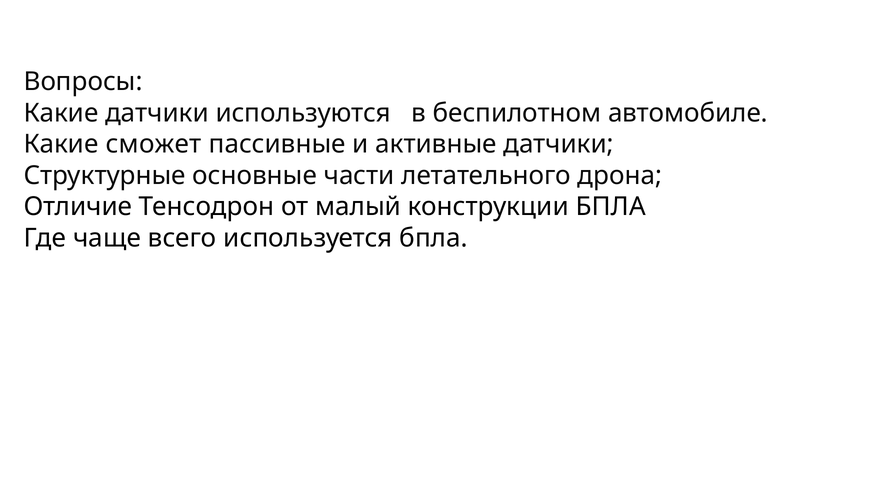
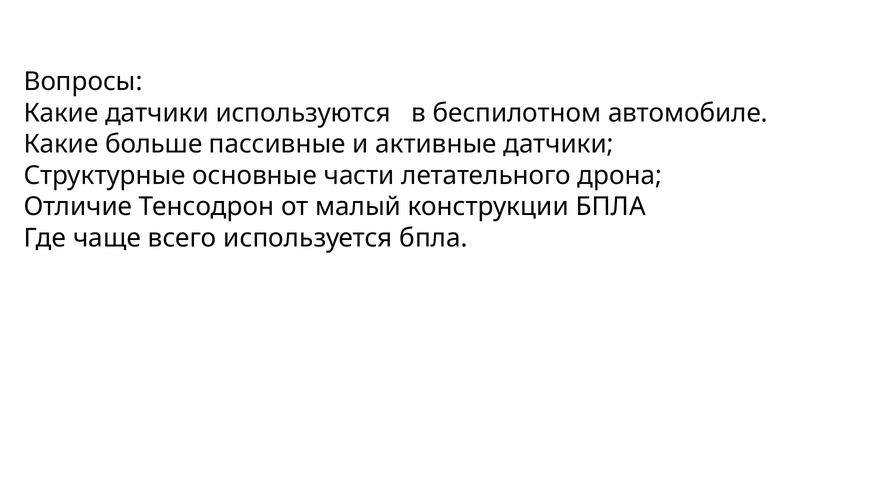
сможет: сможет -> больше
